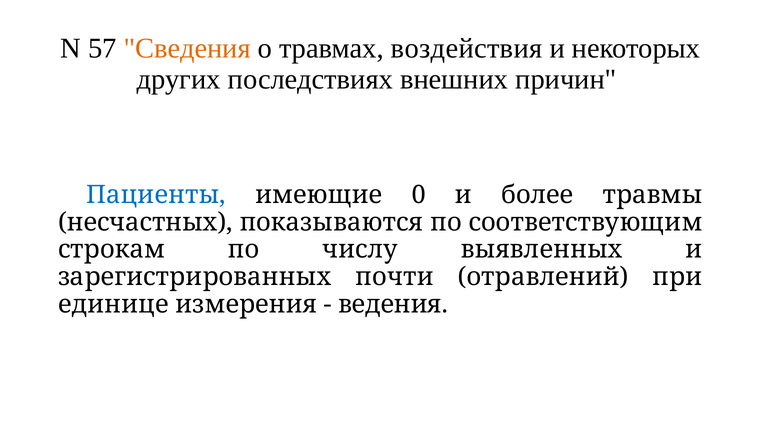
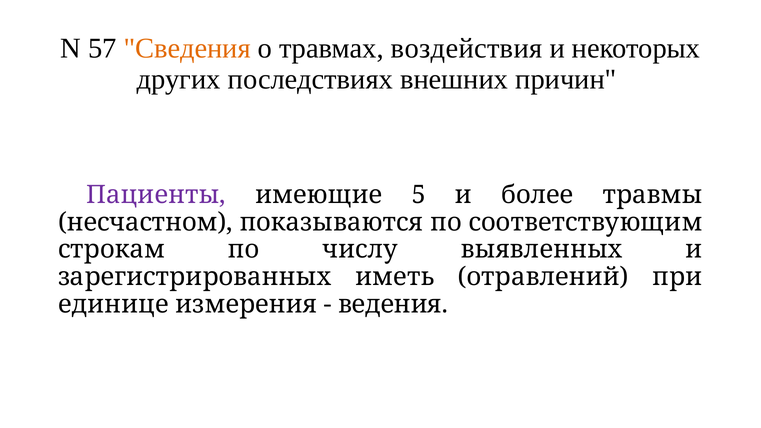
Пациенты colour: blue -> purple
0: 0 -> 5
несчастных: несчастных -> несчастном
почти: почти -> иметь
